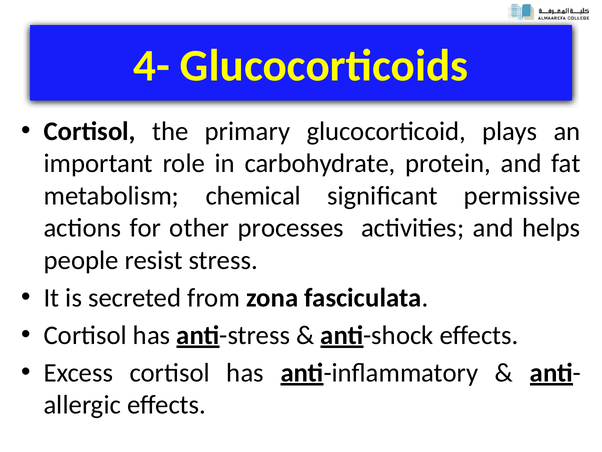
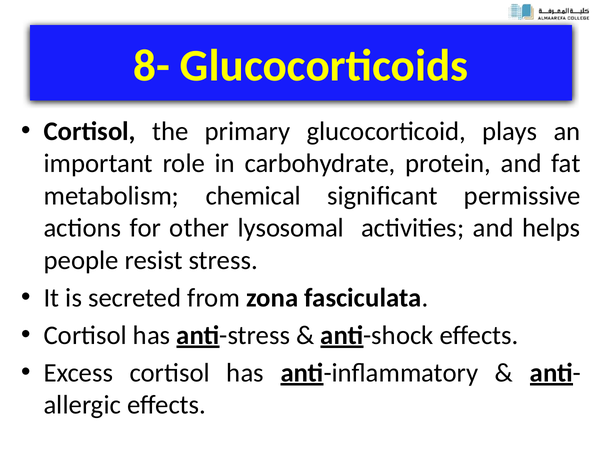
4-: 4- -> 8-
processes: processes -> lysosomal
